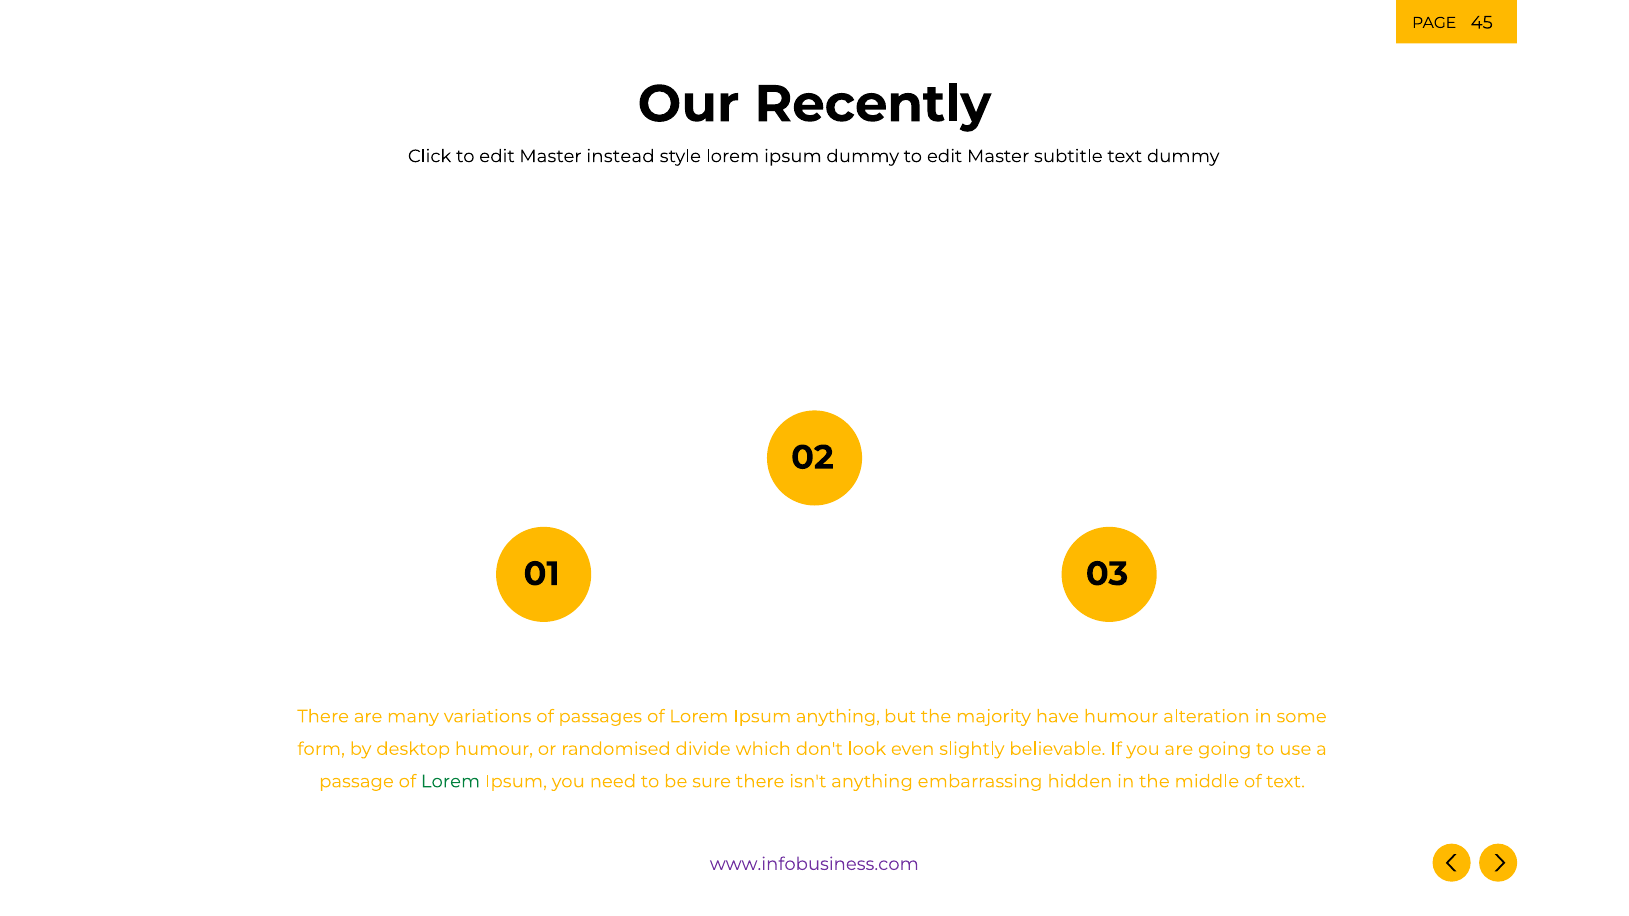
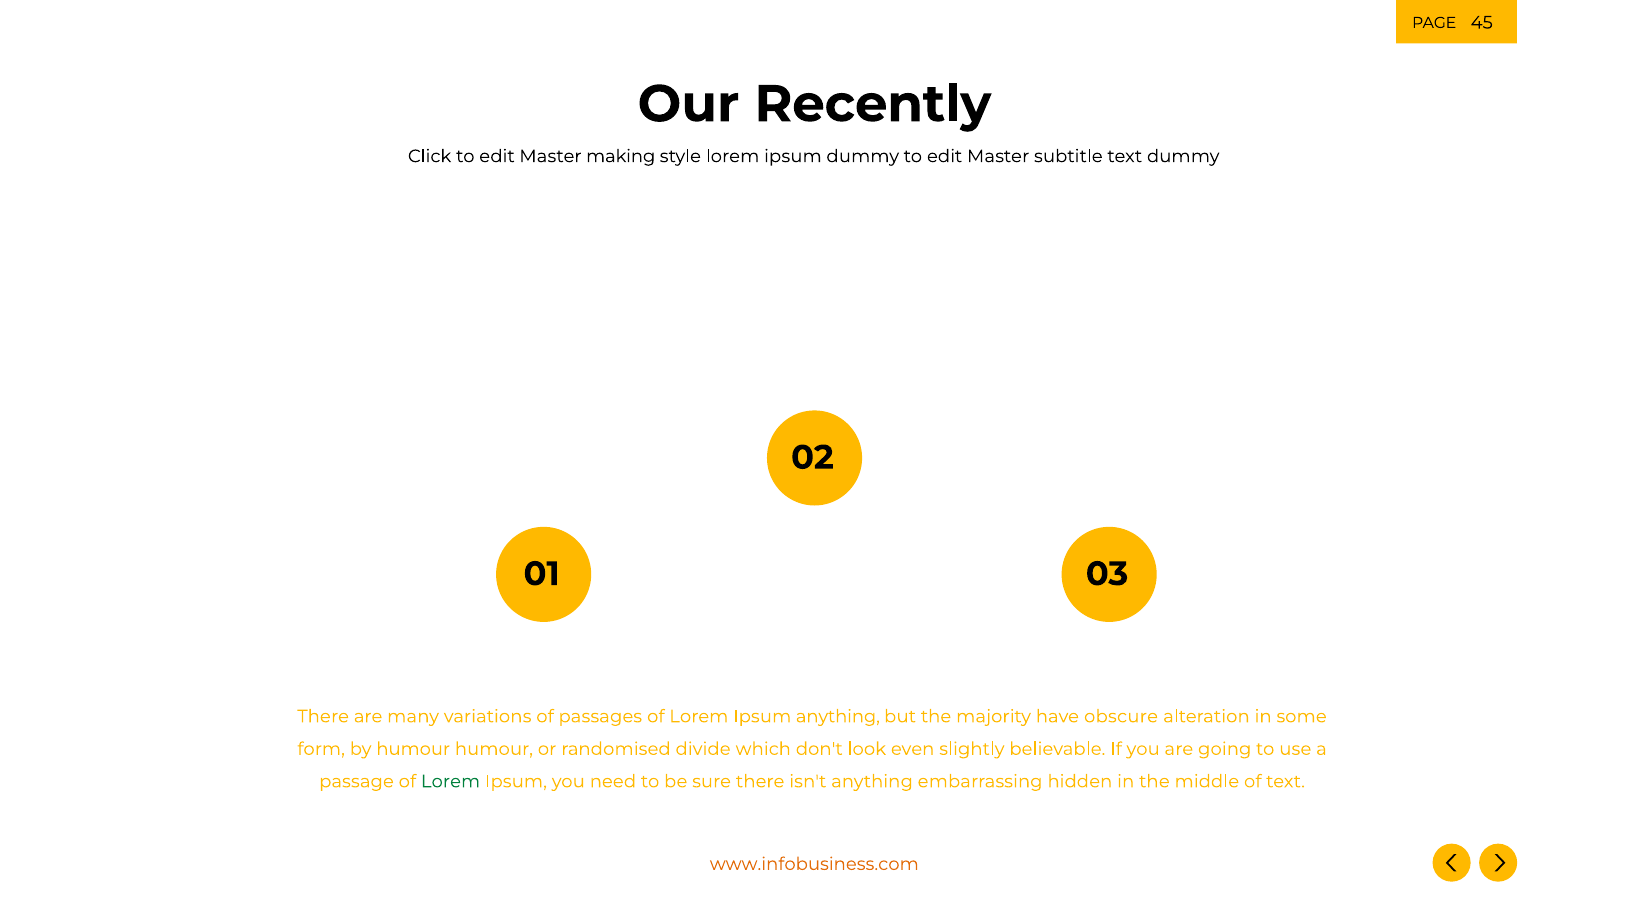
instead: instead -> making
have humour: humour -> obscure
by desktop: desktop -> humour
www.infobusiness.com colour: purple -> orange
